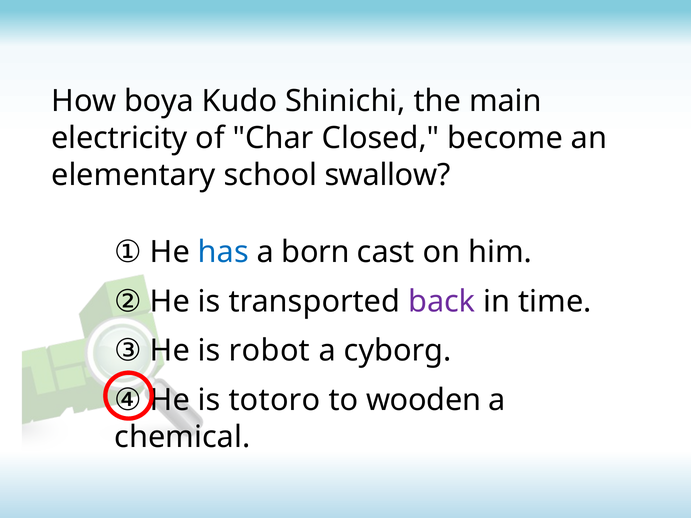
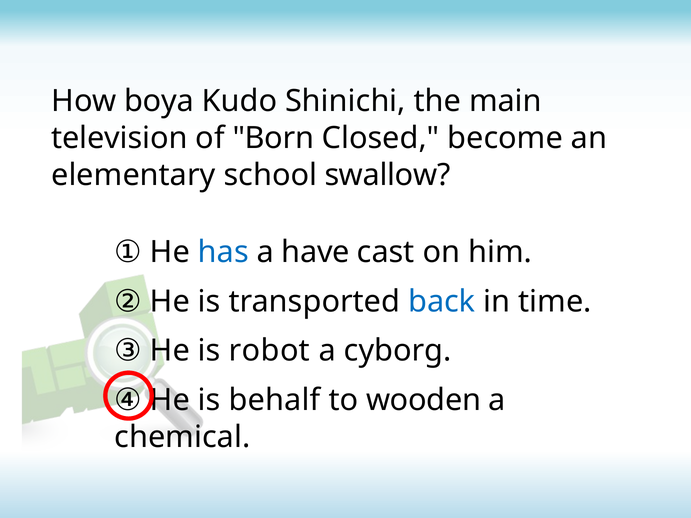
electricity: electricity -> television
Char: Char -> Born
born: born -> have
back colour: purple -> blue
totoro: totoro -> behalf
